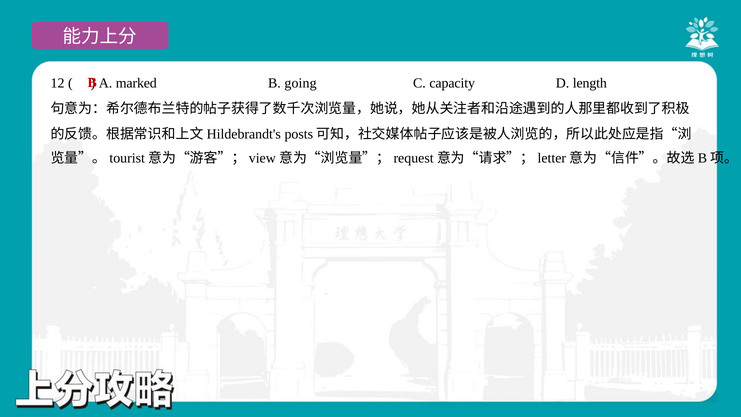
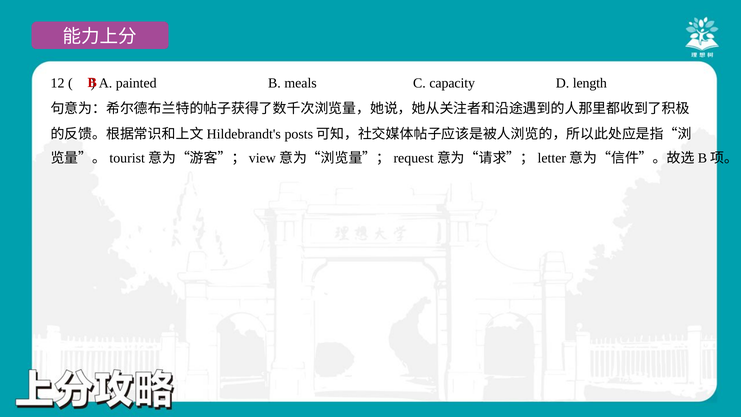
marked: marked -> painted
going: going -> meals
